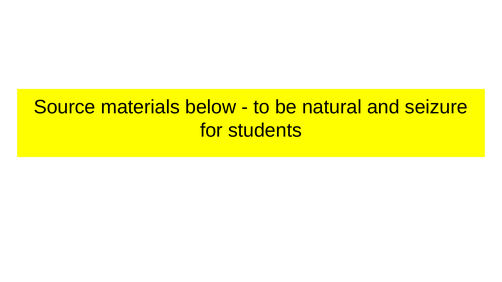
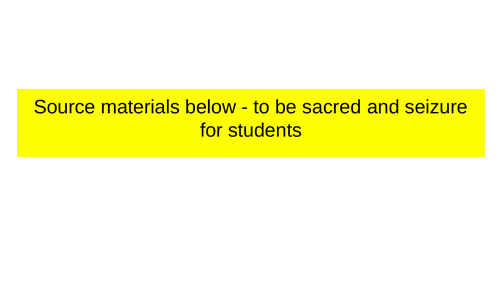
natural: natural -> sacred
